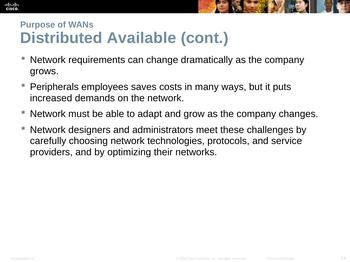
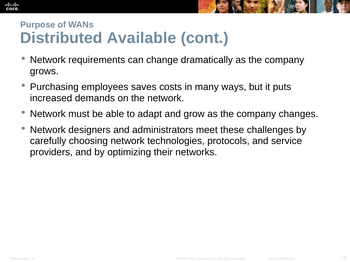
Peripherals: Peripherals -> Purchasing
